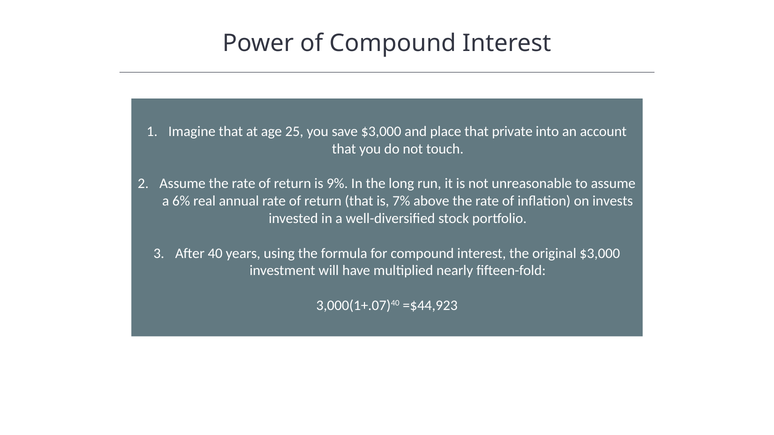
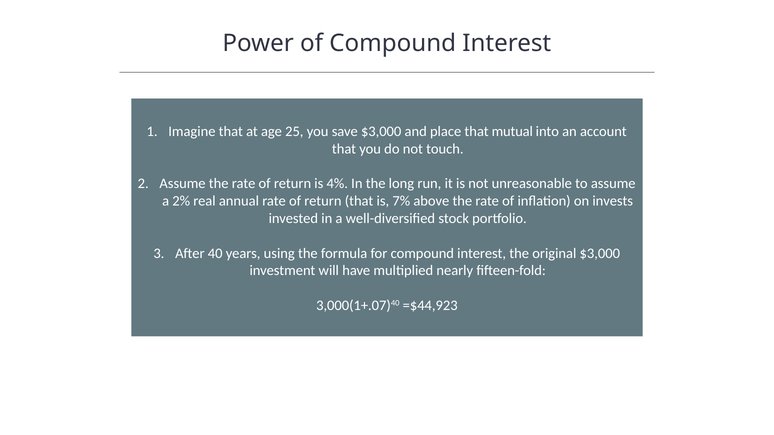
private: private -> mutual
9%: 9% -> 4%
6%: 6% -> 2%
